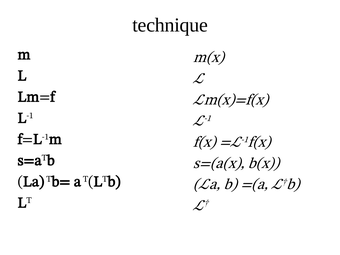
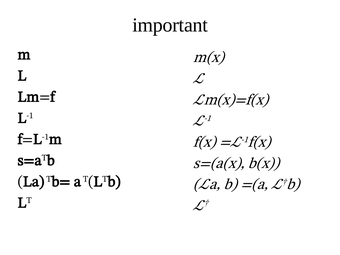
technique: technique -> important
